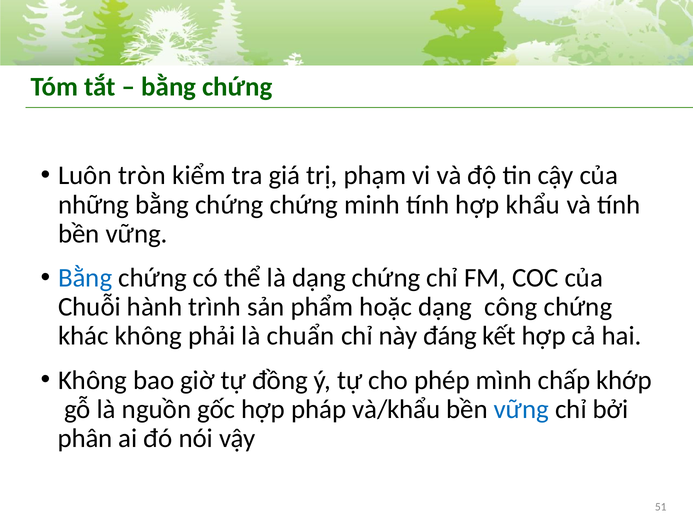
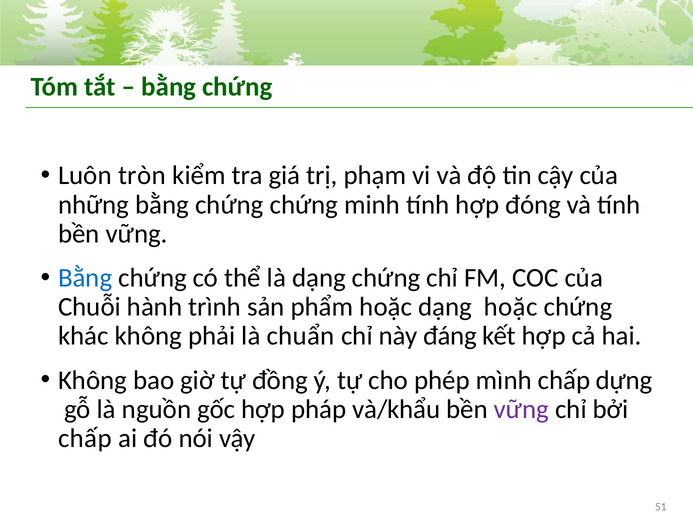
khẩu: khẩu -> đóng
dạng công: công -> hoặc
khớp: khớp -> dựng
vững at (521, 409) colour: blue -> purple
phân at (85, 438): phân -> chấp
